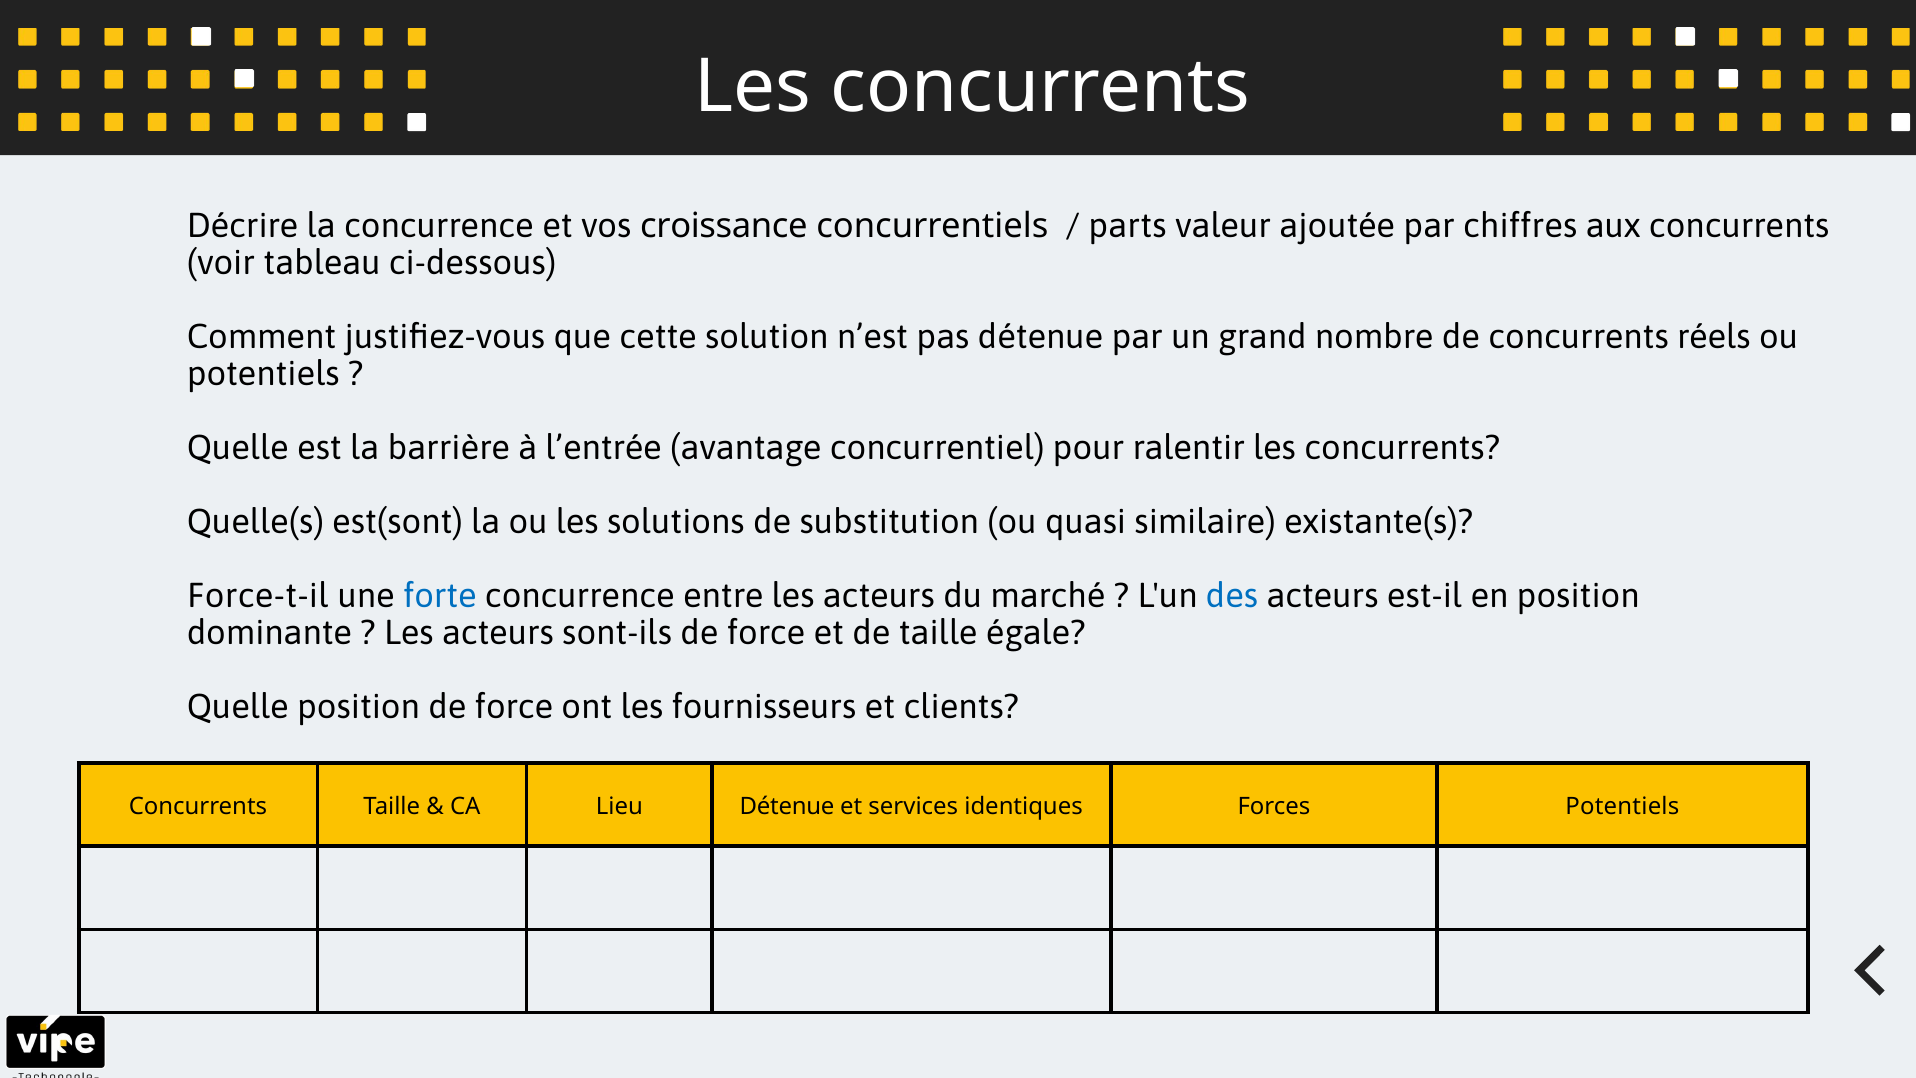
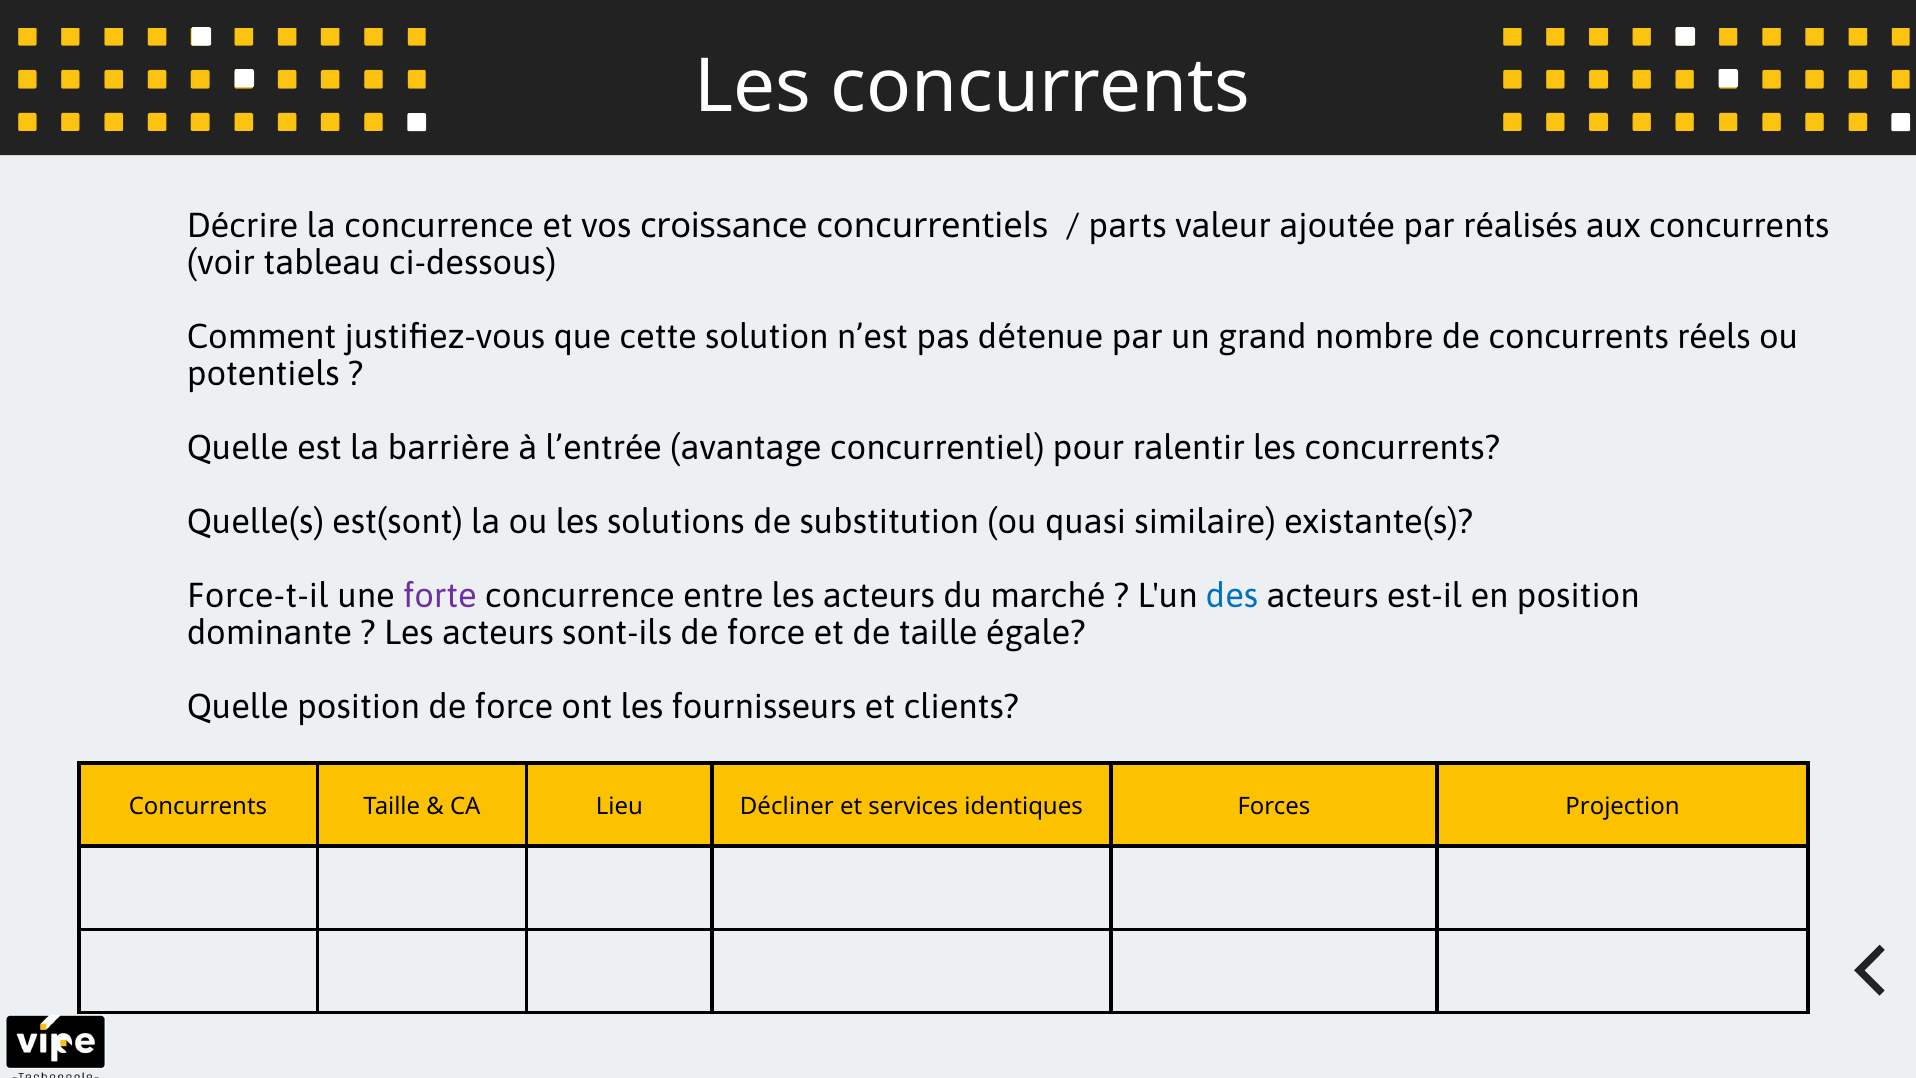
chiffres: chiffres -> réalisés
forte colour: blue -> purple
Lieu Détenue: Détenue -> Décliner
Forces Potentiels: Potentiels -> Projection
